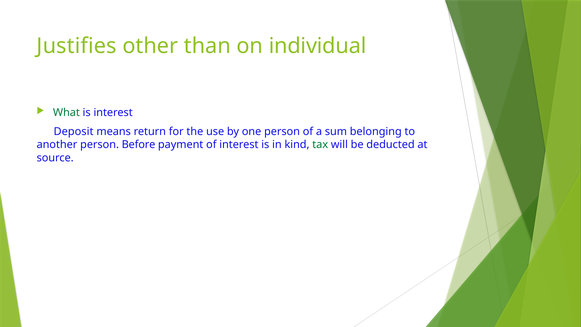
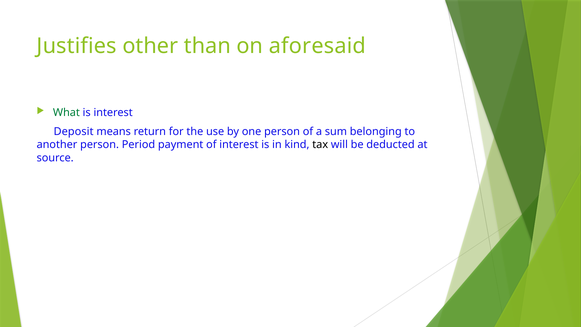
individual: individual -> aforesaid
Before: Before -> Period
tax colour: green -> black
